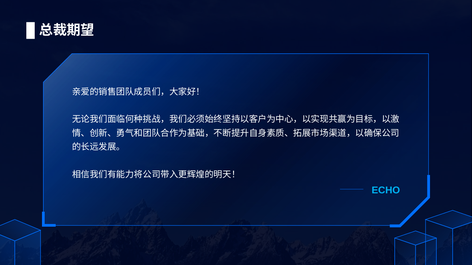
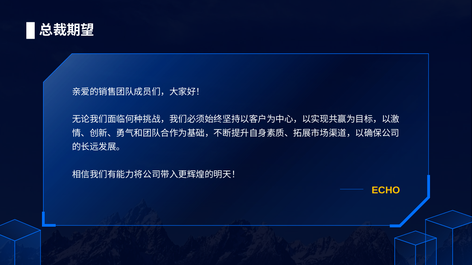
ECHO colour: light blue -> yellow
